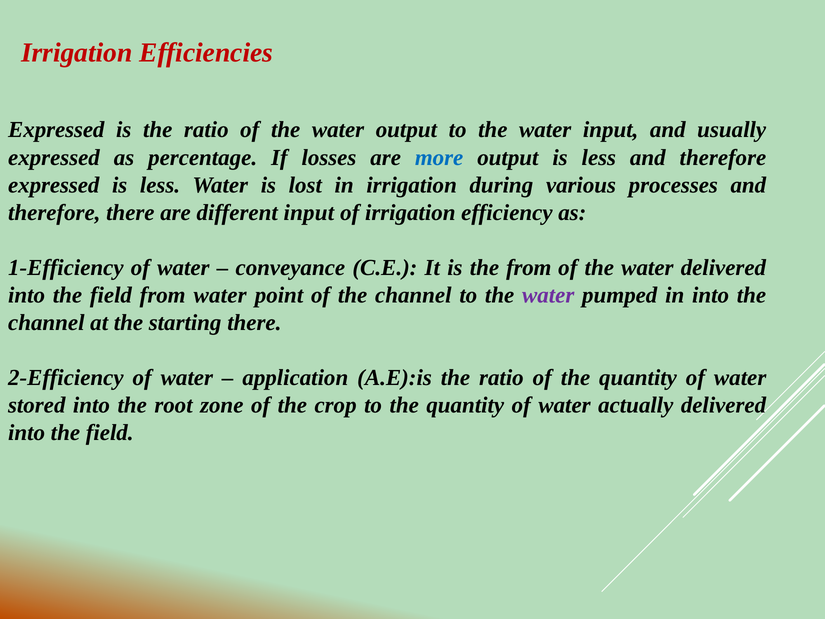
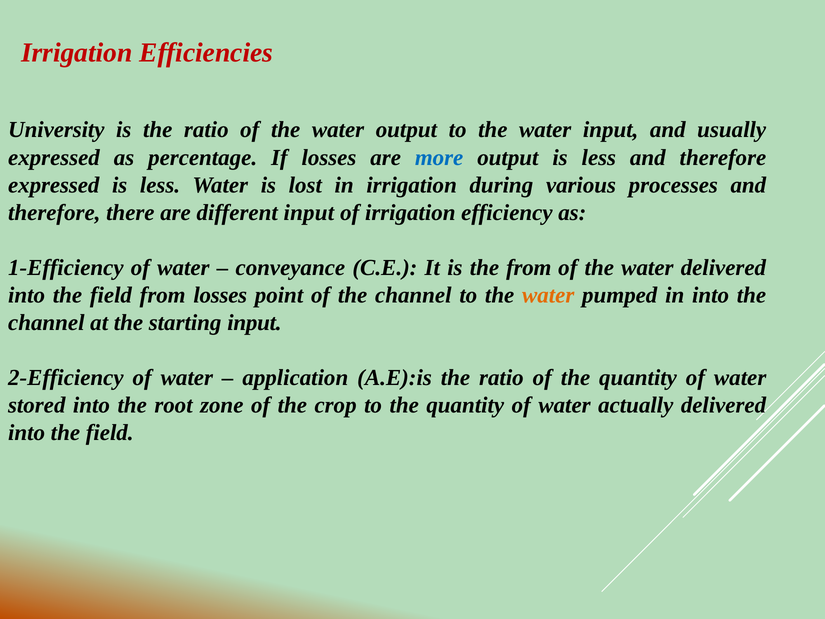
Expressed at (56, 130): Expressed -> University
from water: water -> losses
water at (548, 295) colour: purple -> orange
starting there: there -> input
